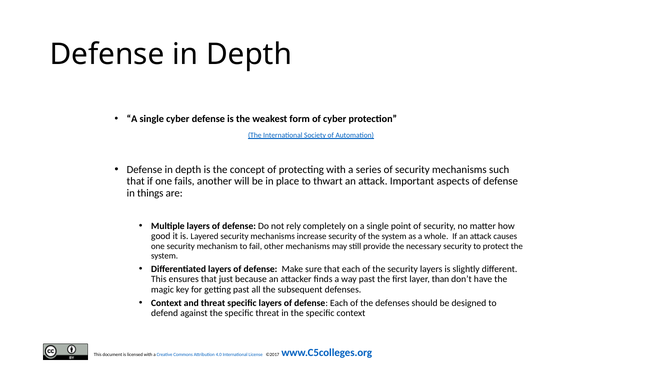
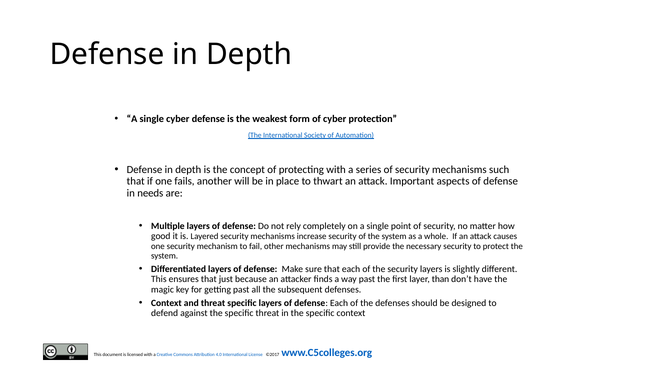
things: things -> needs
